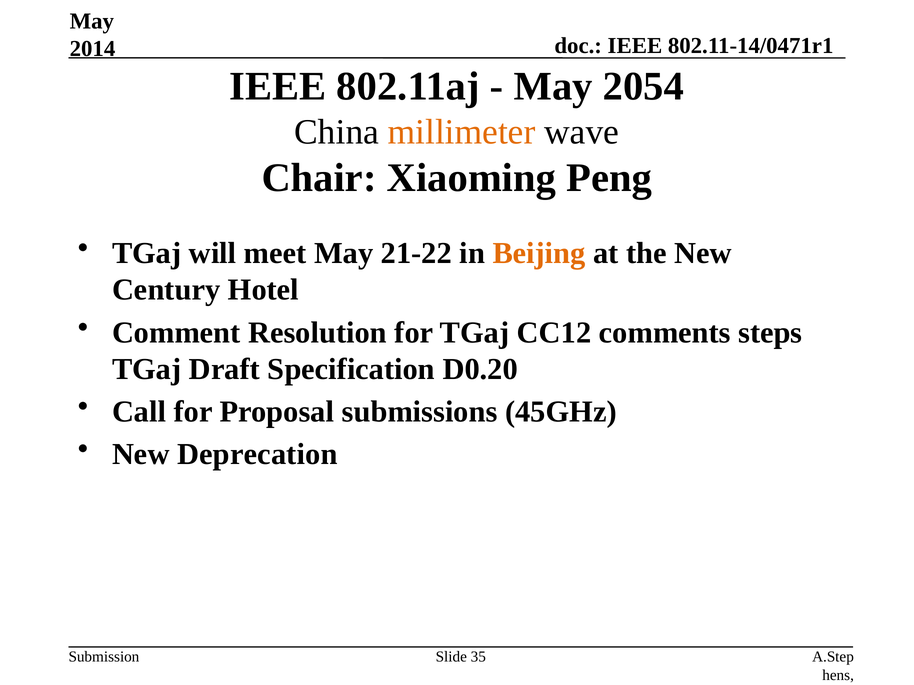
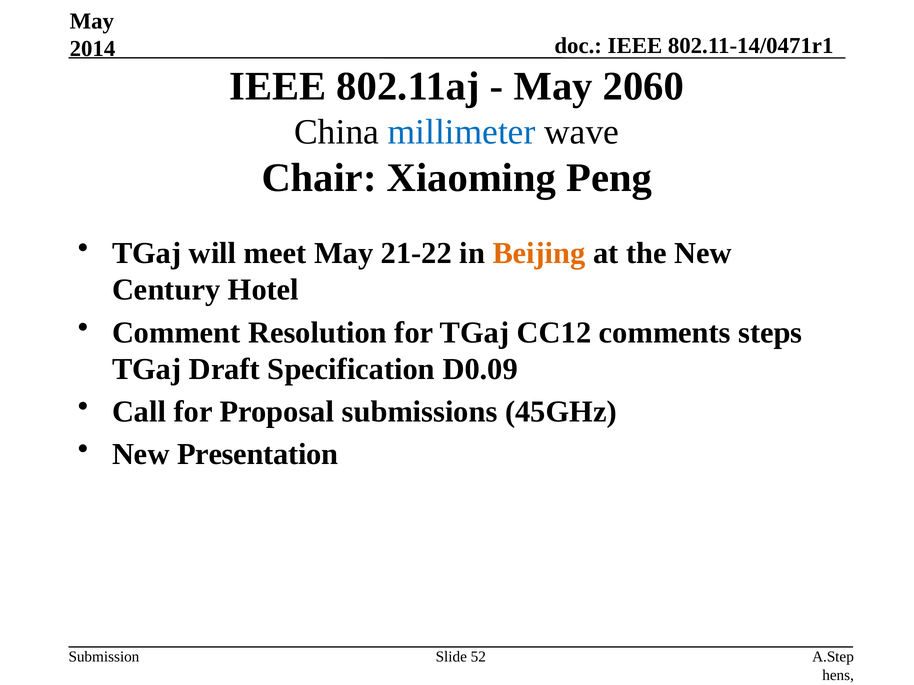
2054: 2054 -> 2060
millimeter colour: orange -> blue
D0.20: D0.20 -> D0.09
Deprecation: Deprecation -> Presentation
35: 35 -> 52
